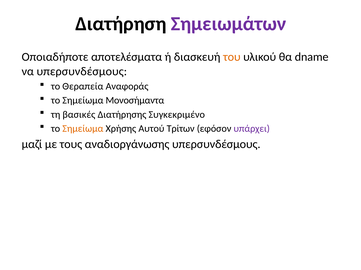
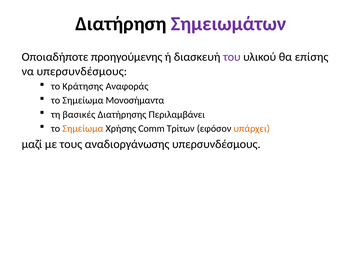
αποτελέσματα: αποτελέσματα -> προηγούμενης
του colour: orange -> purple
dname: dname -> επίσης
Θεραπεία: Θεραπεία -> Κράτησης
Συγκεκριμένο: Συγκεκριμένο -> Περιλαμβάνει
Αυτού: Αυτού -> Comm
υπάρχει colour: purple -> orange
